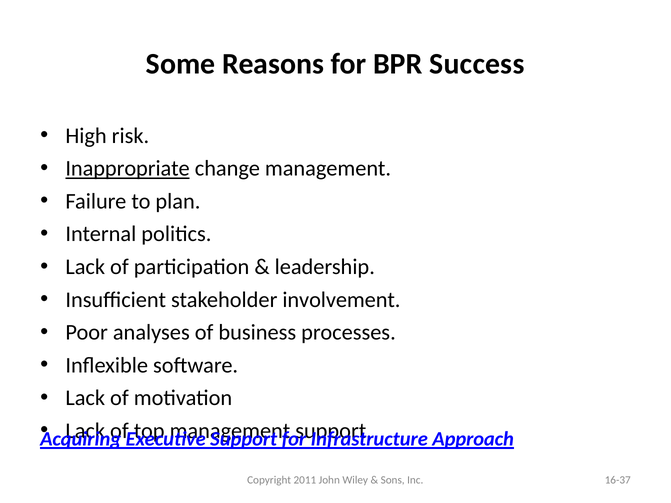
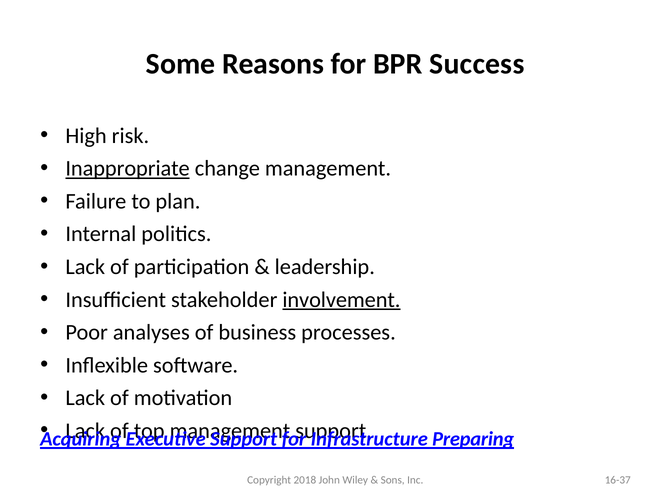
involvement underline: none -> present
Approach: Approach -> Preparing
2011: 2011 -> 2018
